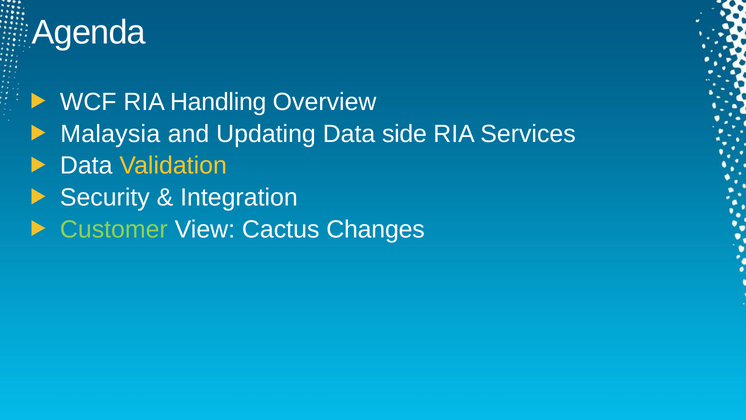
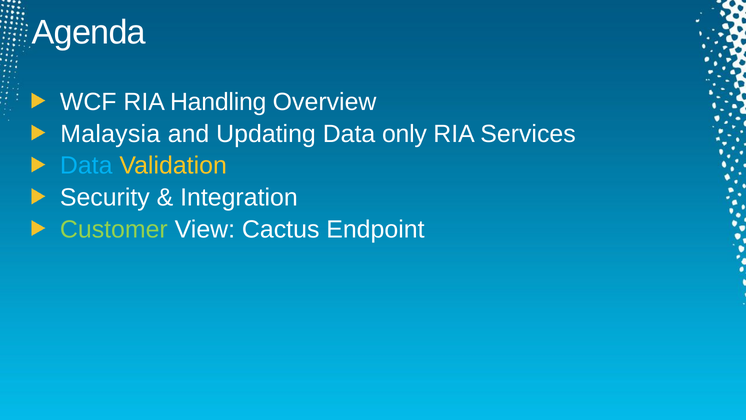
side: side -> only
Data at (86, 166) colour: white -> light blue
Changes: Changes -> Endpoint
